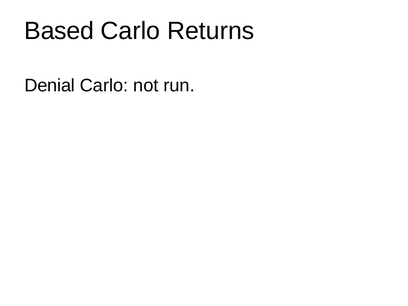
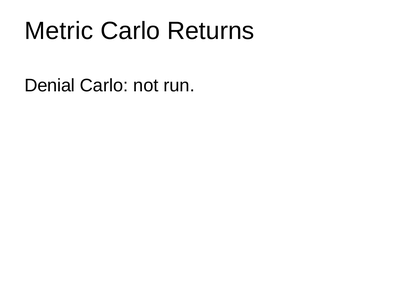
Based: Based -> Metric
